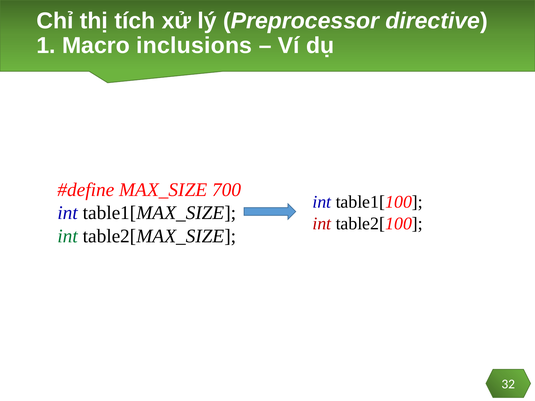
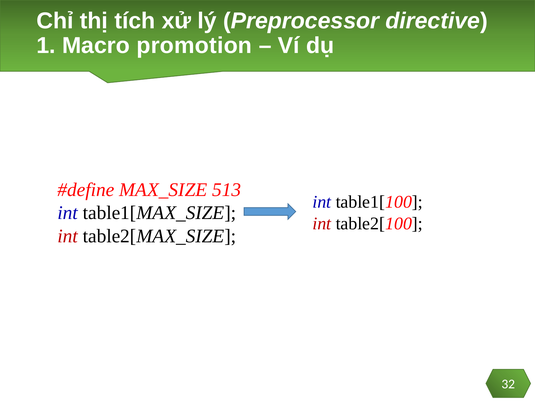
inclusions: inclusions -> promotion
700: 700 -> 513
int at (68, 236) colour: green -> red
